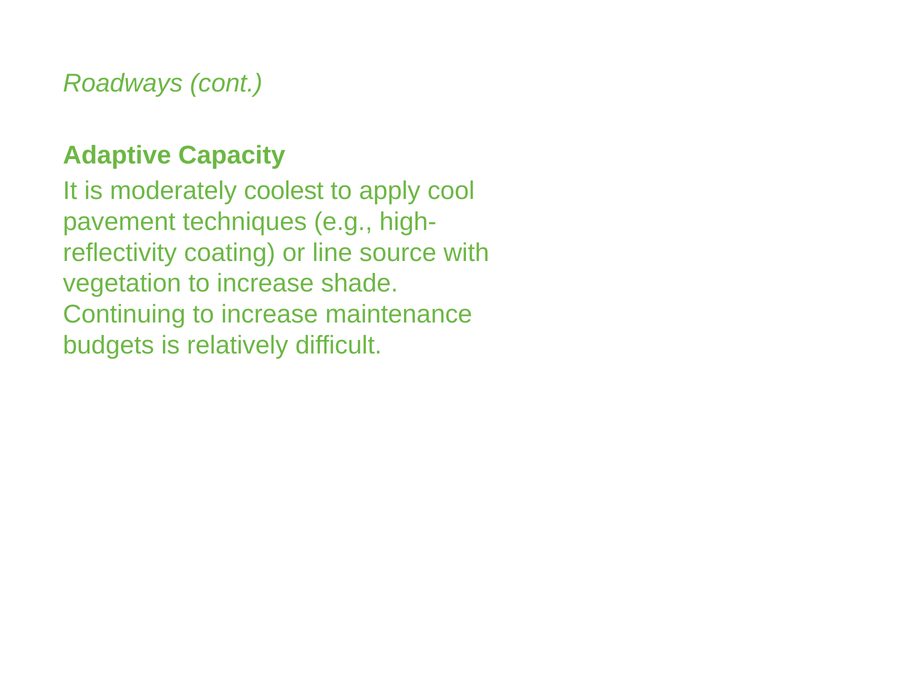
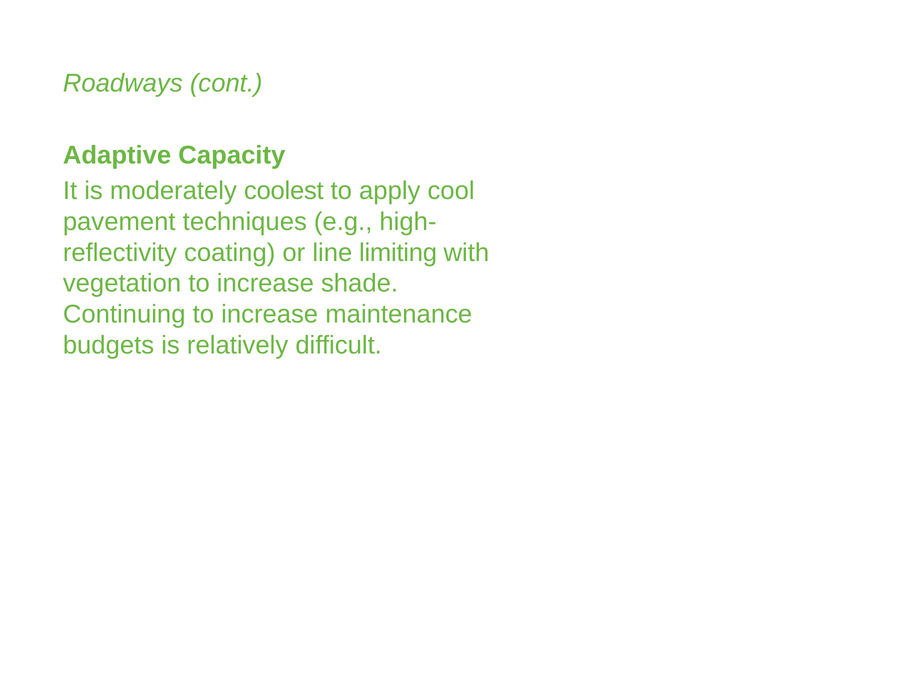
source: source -> limiting
